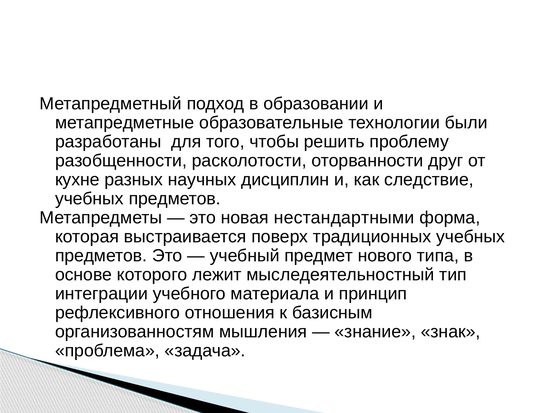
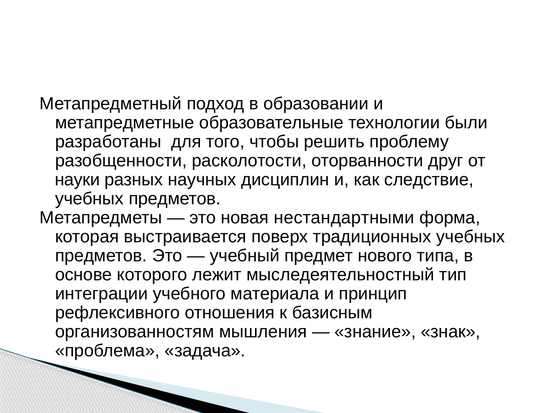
кухне: кухне -> науки
